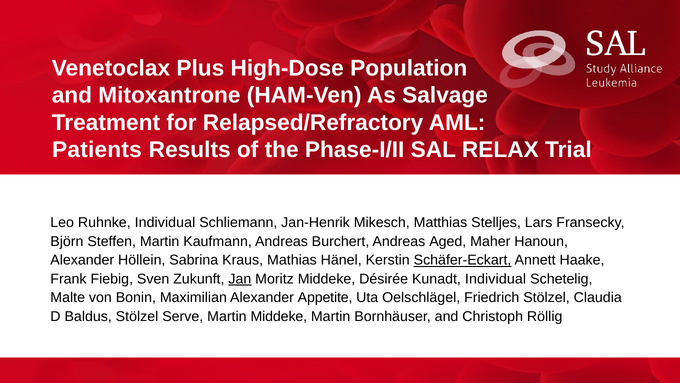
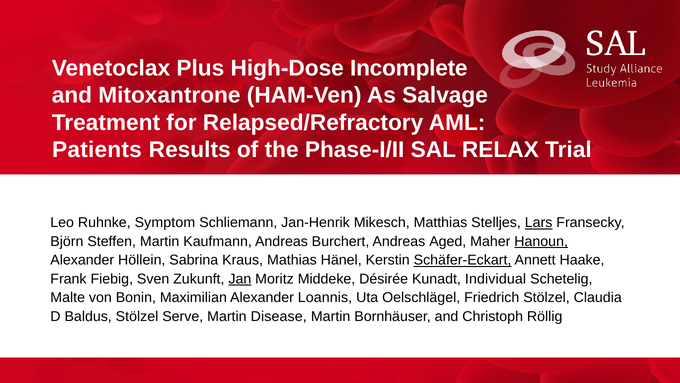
Population: Population -> Incomplete
Ruhnke Individual: Individual -> Symptom
Lars underline: none -> present
Hanoun underline: none -> present
Appetite: Appetite -> Loannis
Martin Middeke: Middeke -> Disease
